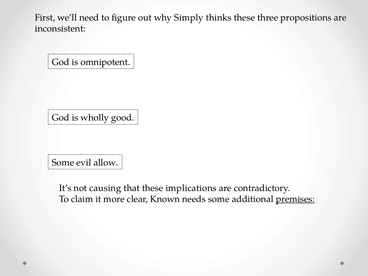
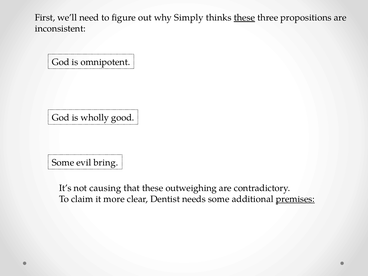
these at (244, 18) underline: none -> present
allow: allow -> bring
implications: implications -> outweighing
Known: Known -> Dentist
